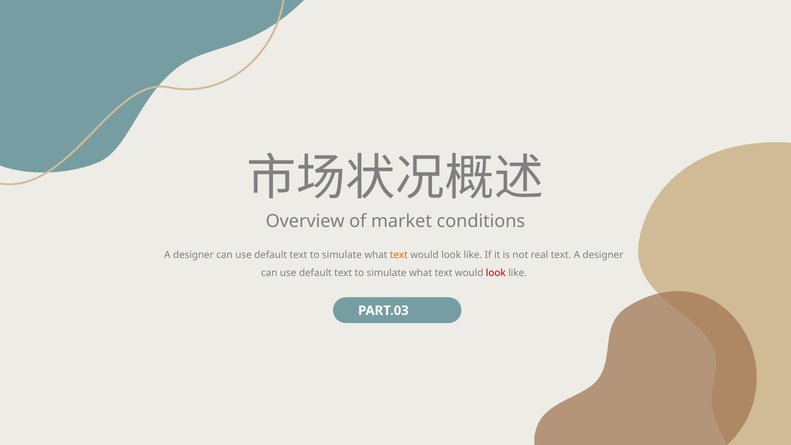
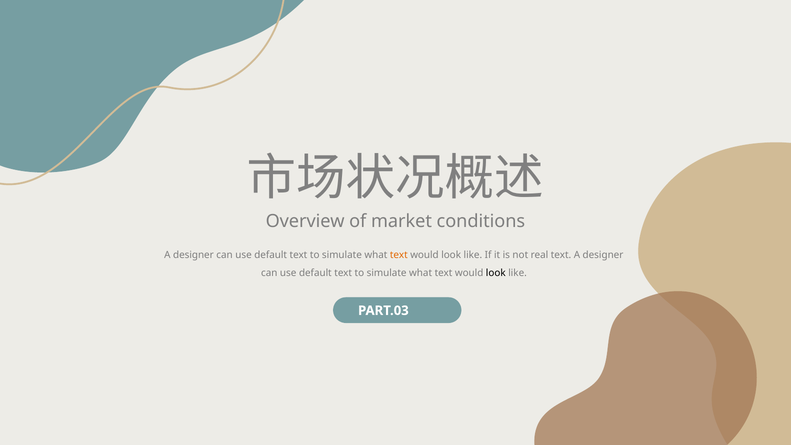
look at (496, 273) colour: red -> black
